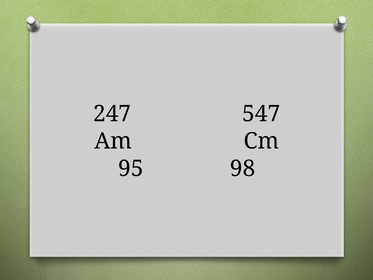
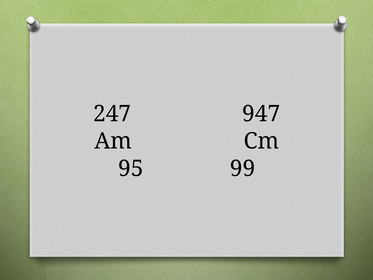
547: 547 -> 947
98: 98 -> 99
